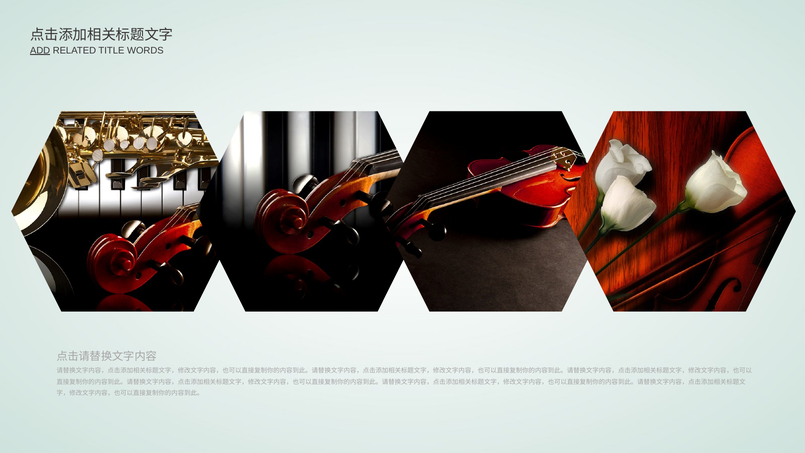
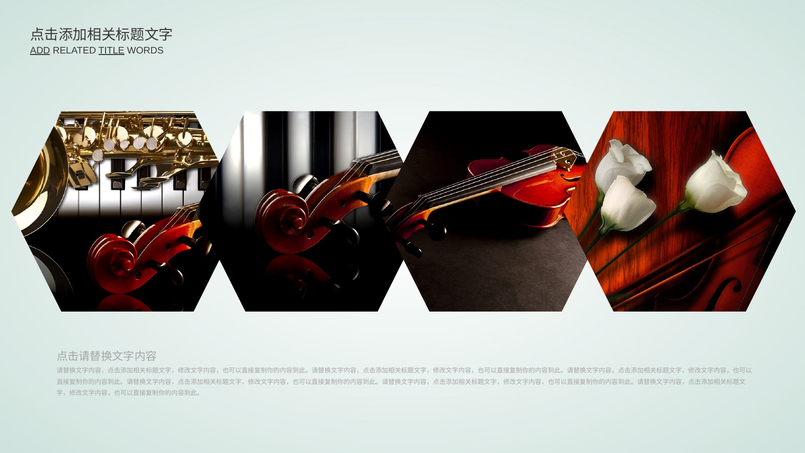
TITLE underline: none -> present
